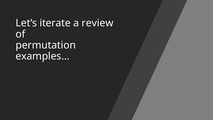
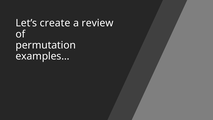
iterate: iterate -> create
